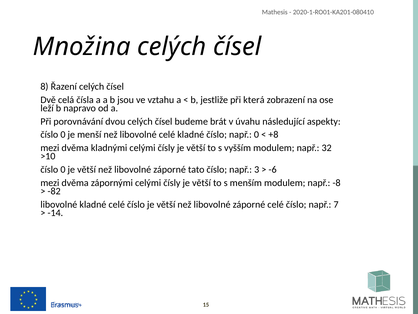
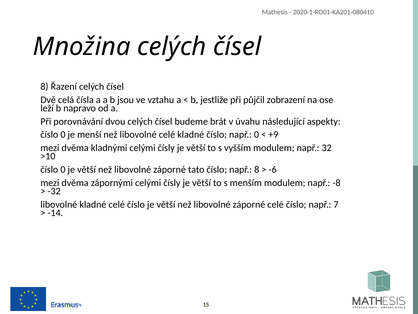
která: která -> půjčil
+8: +8 -> +9
např 3: 3 -> 8
-82: -82 -> -32
